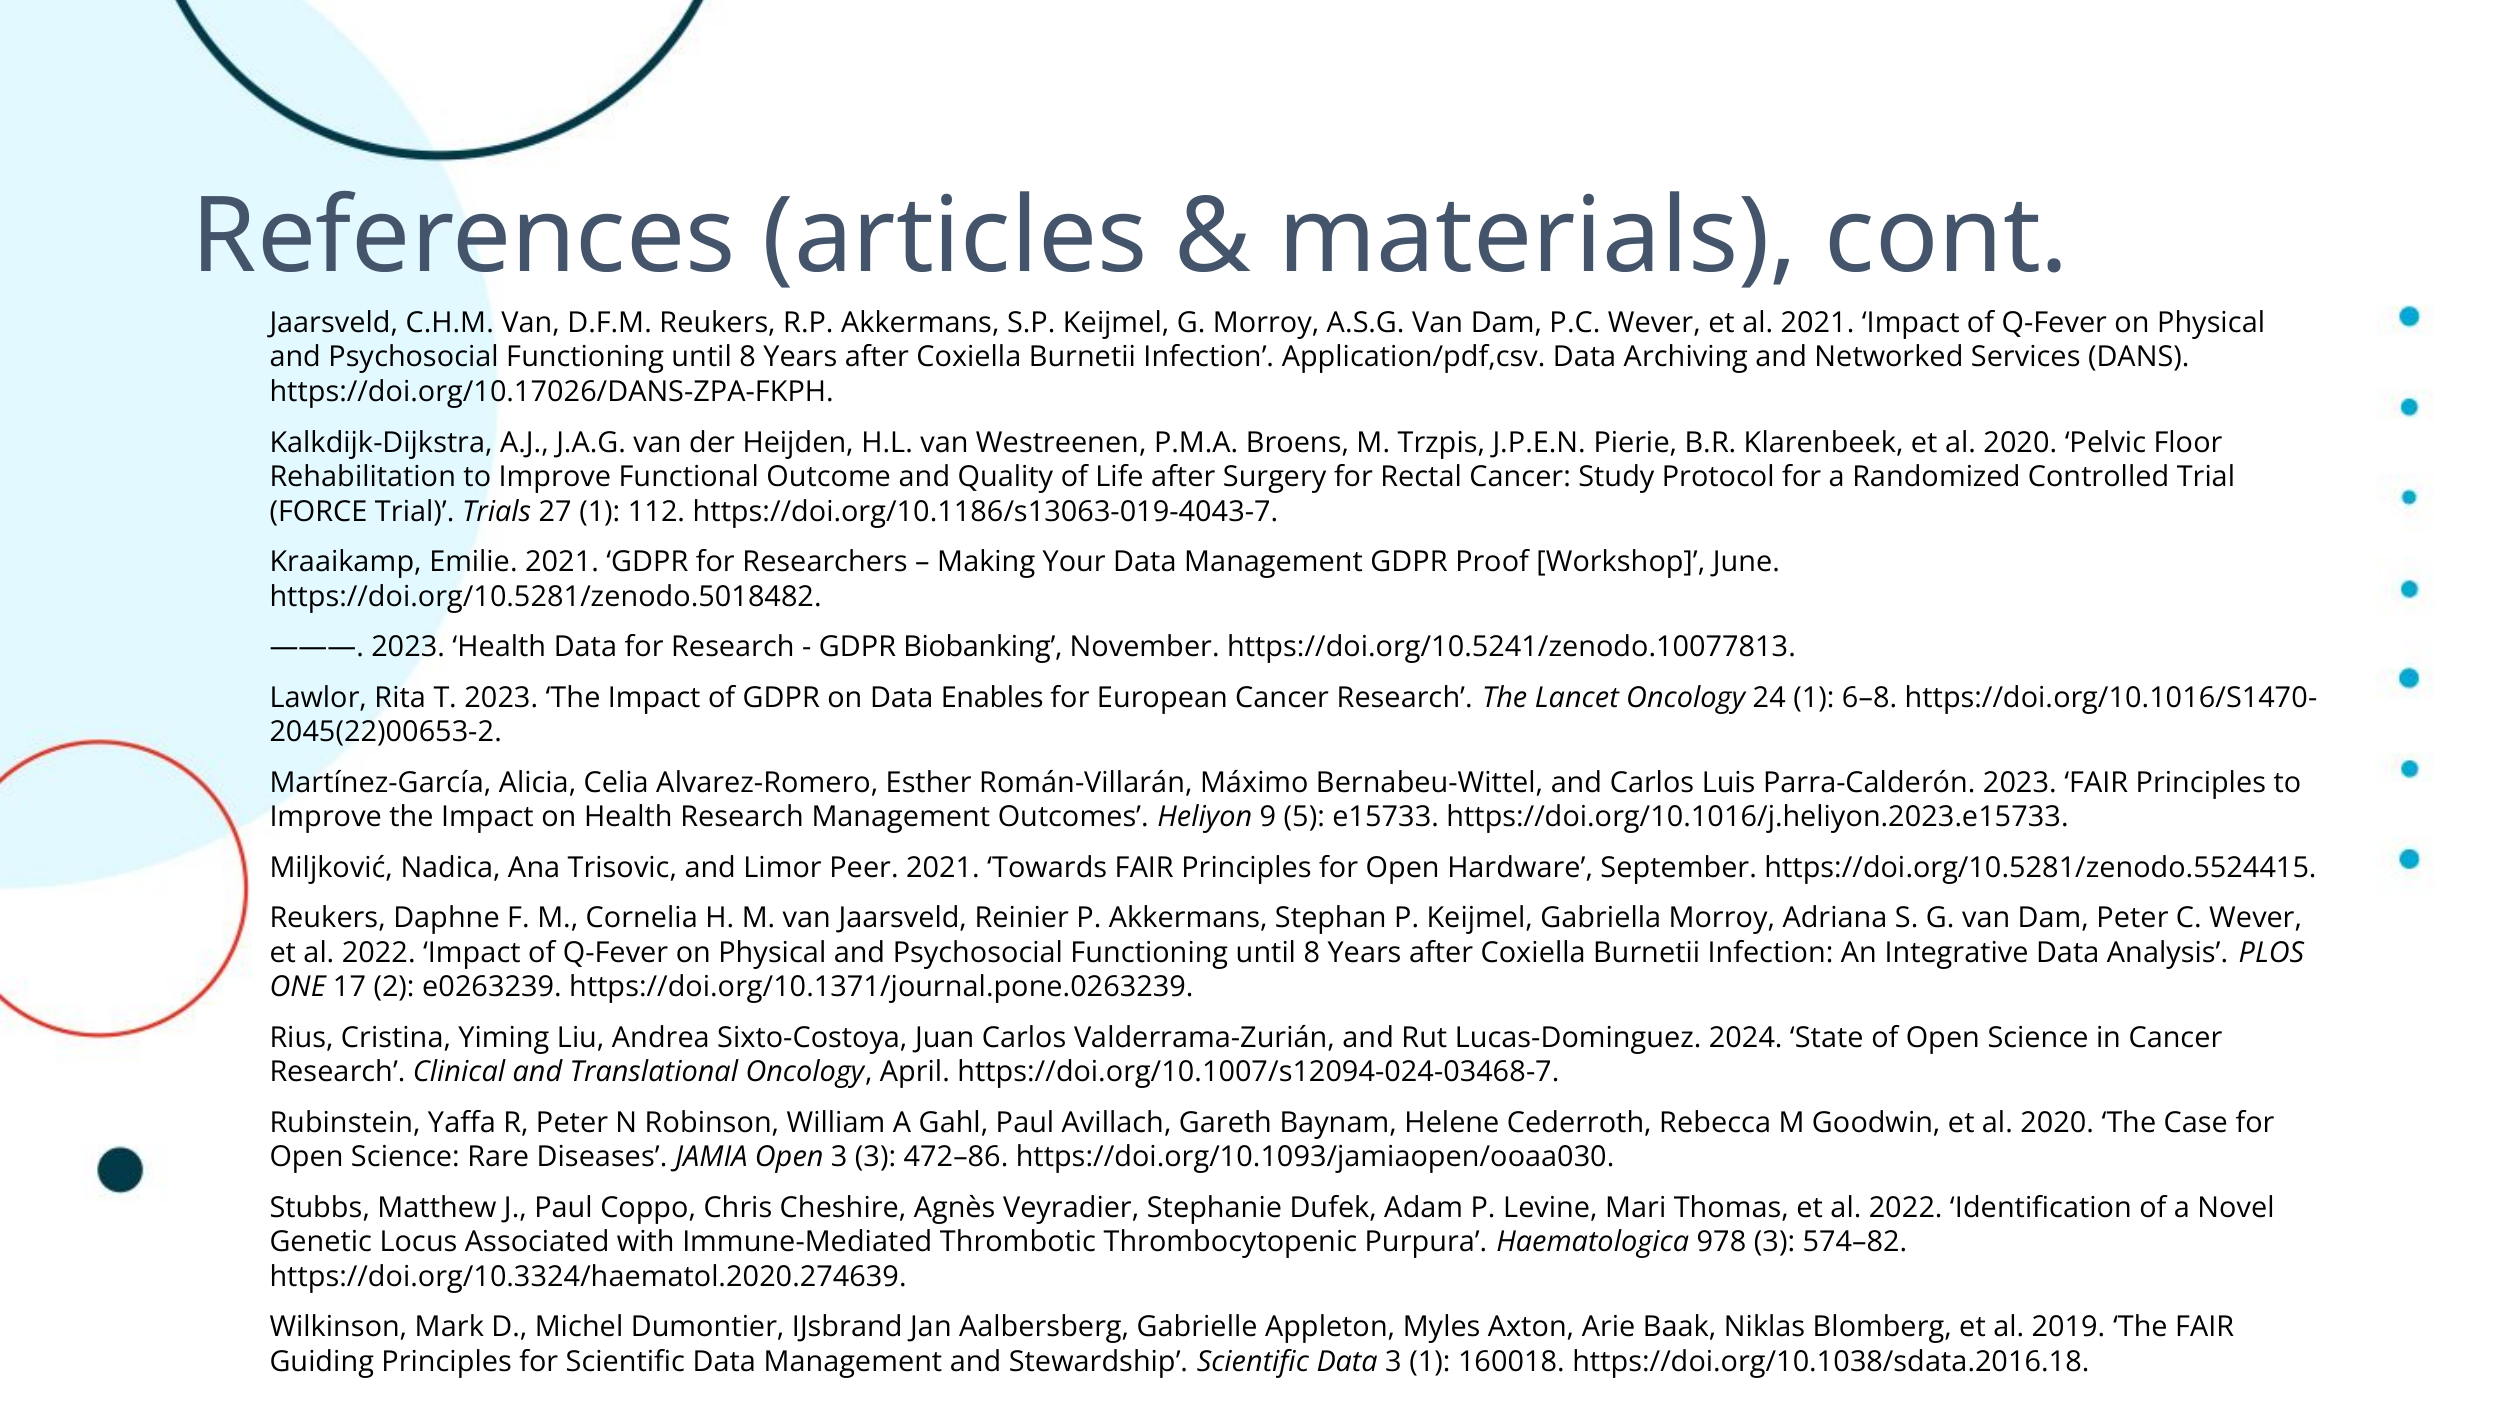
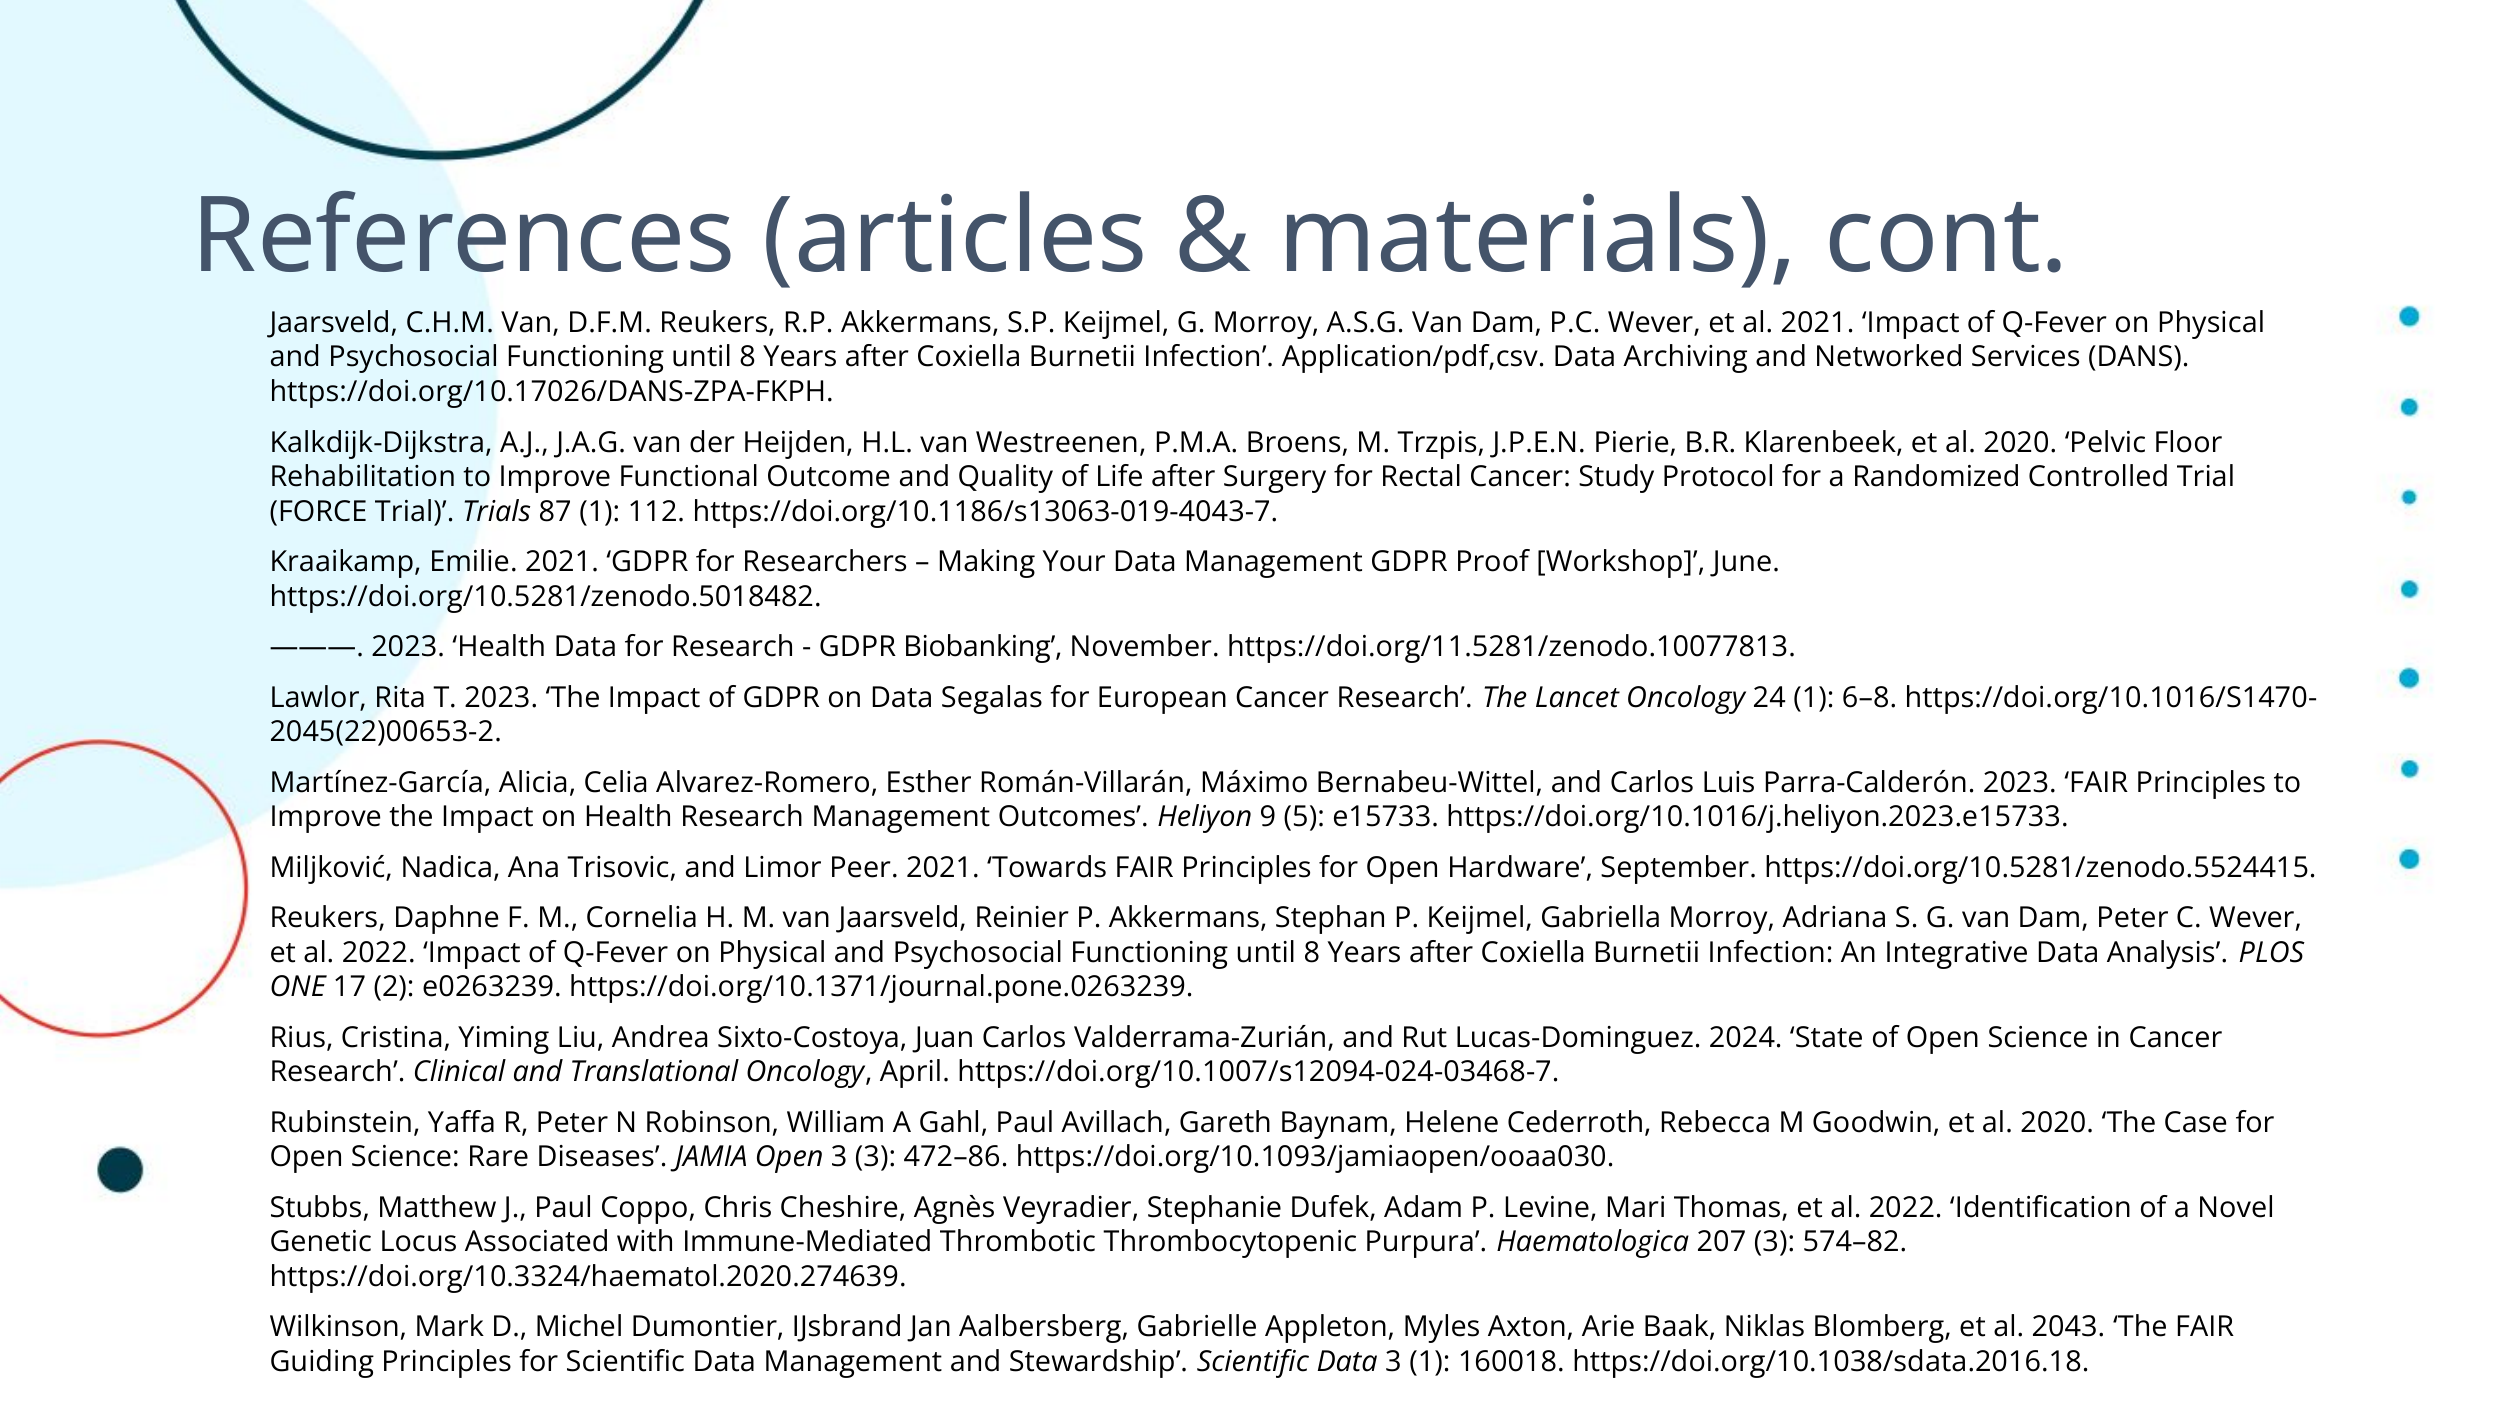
27: 27 -> 87
https://doi.org/10.5241/zenodo.10077813: https://doi.org/10.5241/zenodo.10077813 -> https://doi.org/11.5281/zenodo.10077813
Enables: Enables -> Segalas
978: 978 -> 207
2019: 2019 -> 2043
